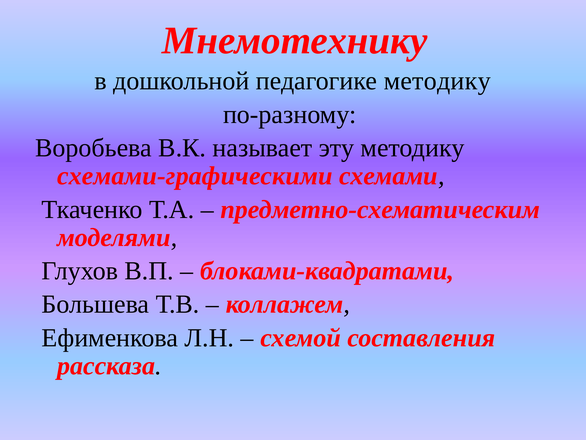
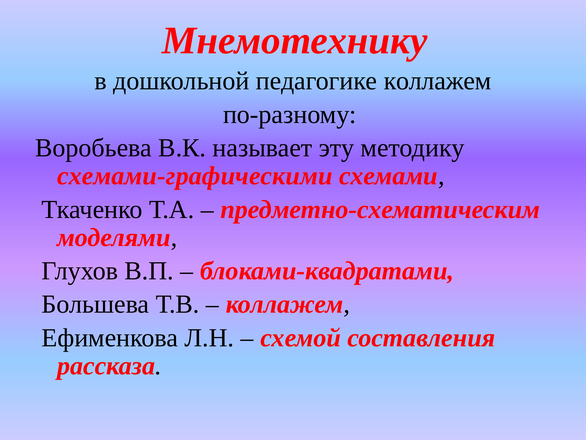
педагогике методику: методику -> коллажем
